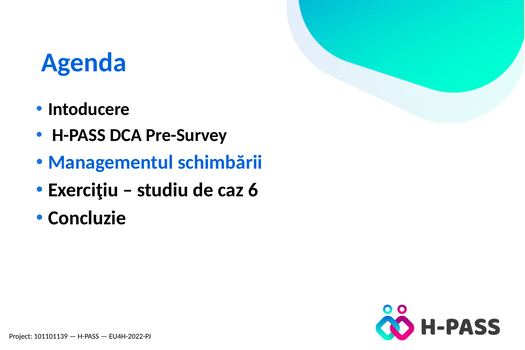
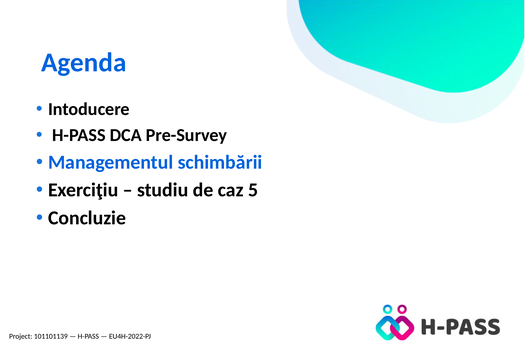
6: 6 -> 5
